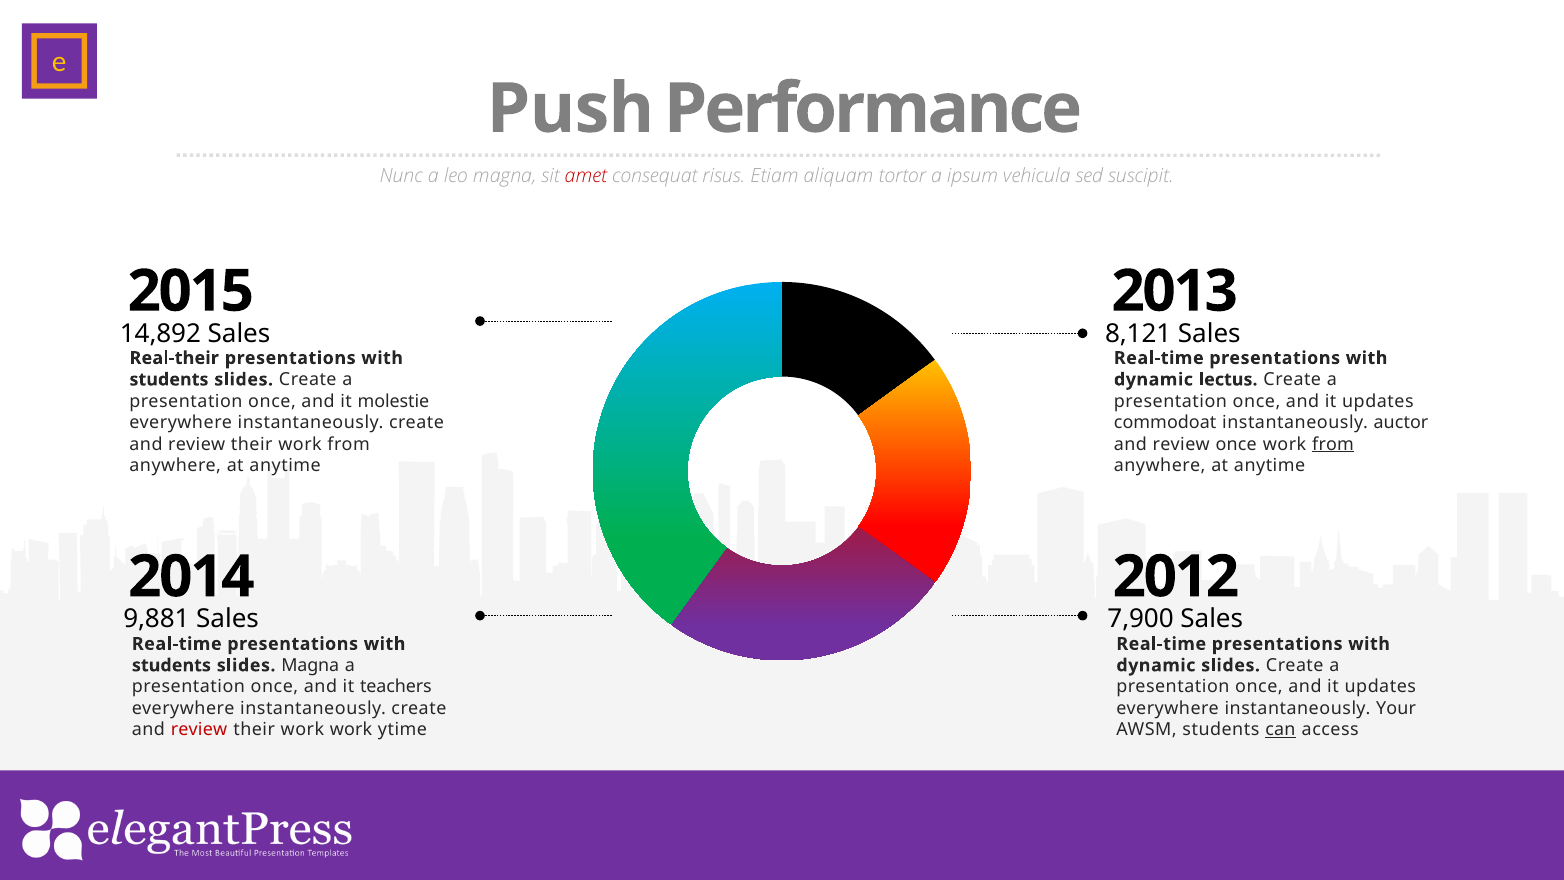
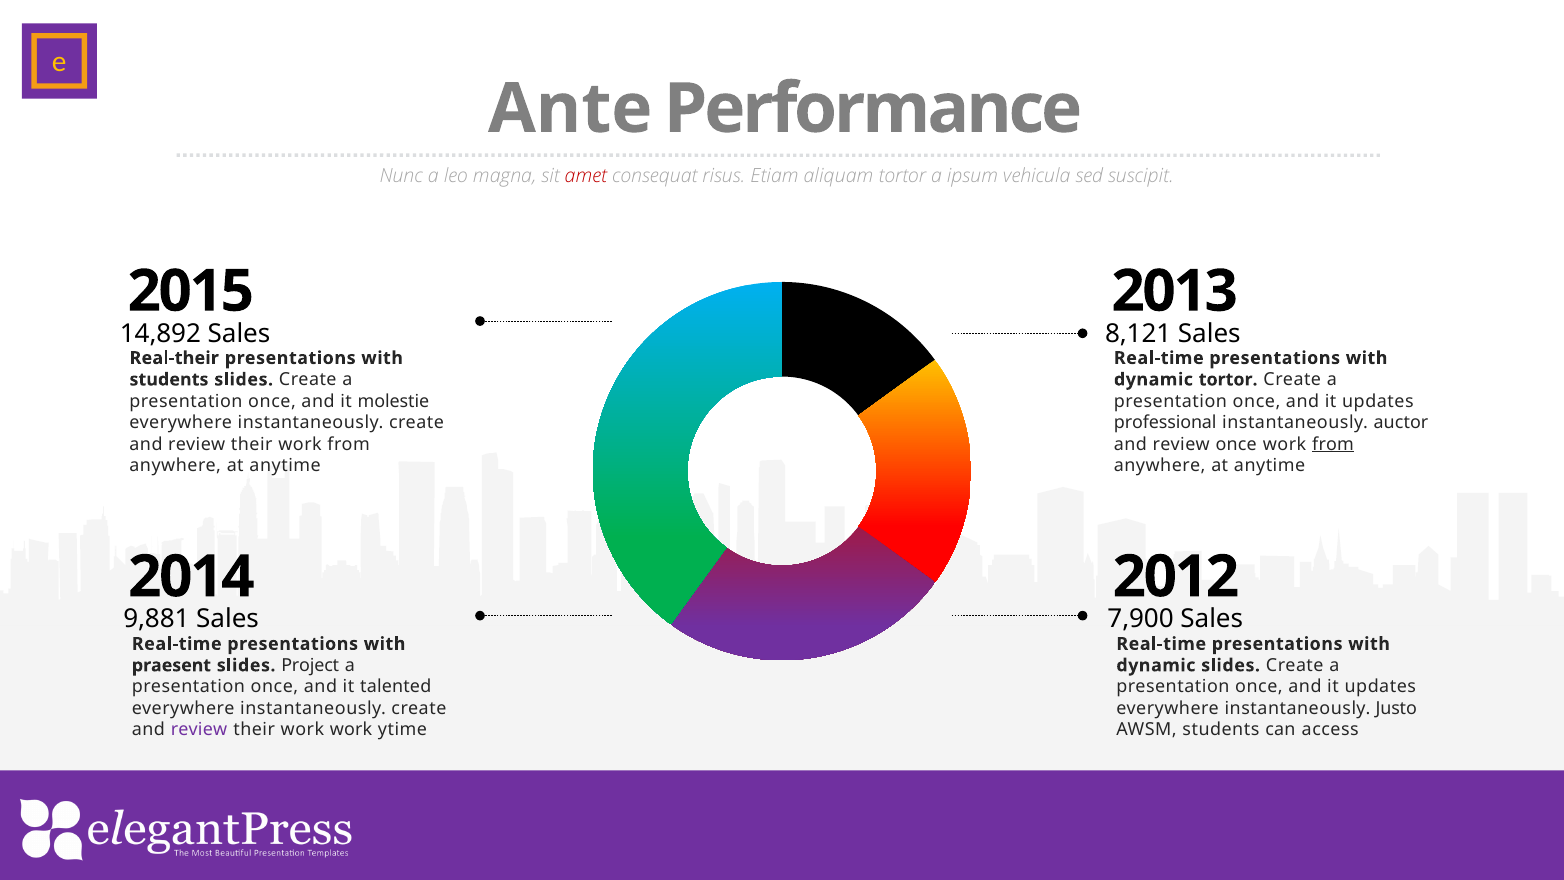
Push: Push -> Ante
dynamic lectus: lectus -> tortor
commodoat: commodoat -> professional
students at (171, 665): students -> praesent
slides Magna: Magna -> Project
teachers: teachers -> talented
Your: Your -> Justo
review at (199, 730) colour: red -> purple
can underline: present -> none
